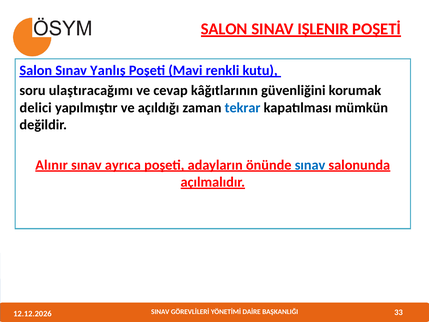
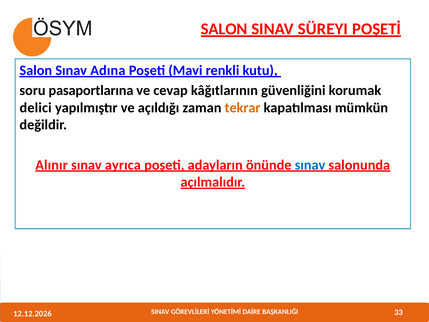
IŞLENIR: IŞLENIR -> SÜREYI
Yanlış: Yanlış -> Adına
ulaştıracağımı: ulaştıracağımı -> pasaportlarına
tekrar colour: blue -> orange
